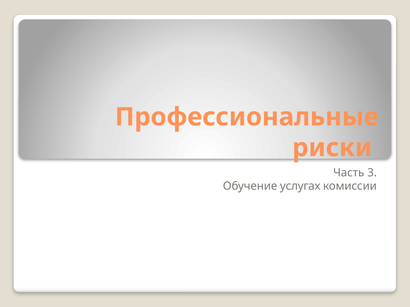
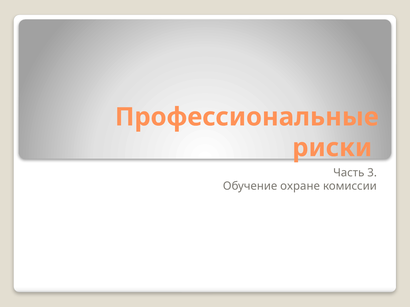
услугах: услугах -> охране
